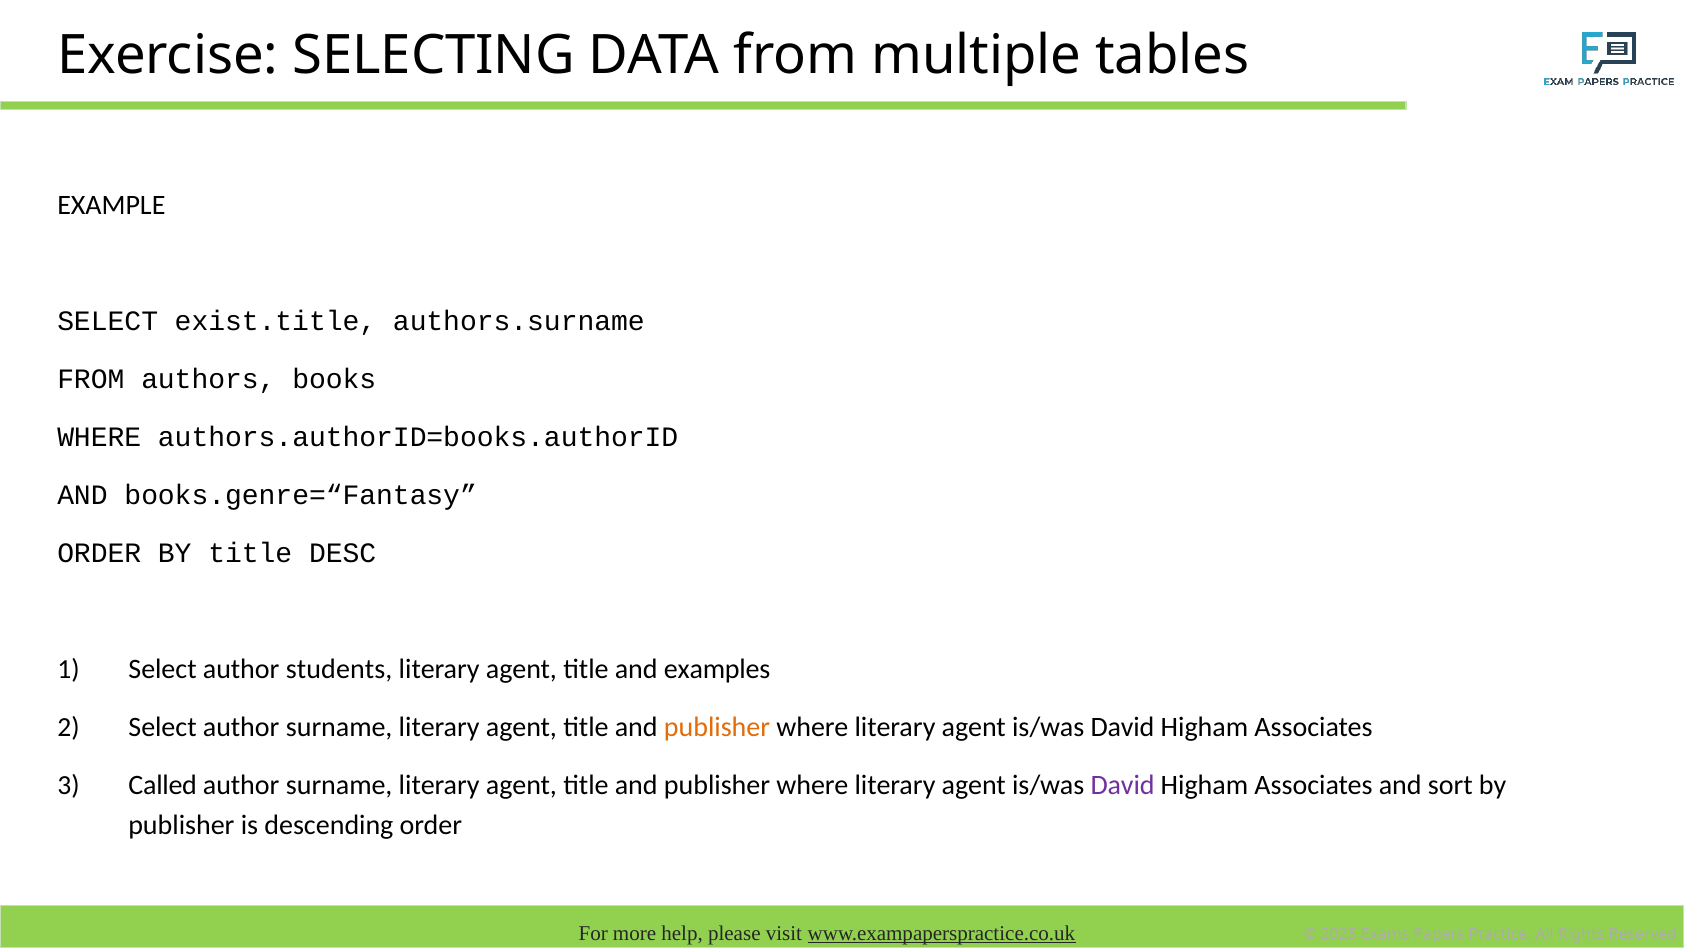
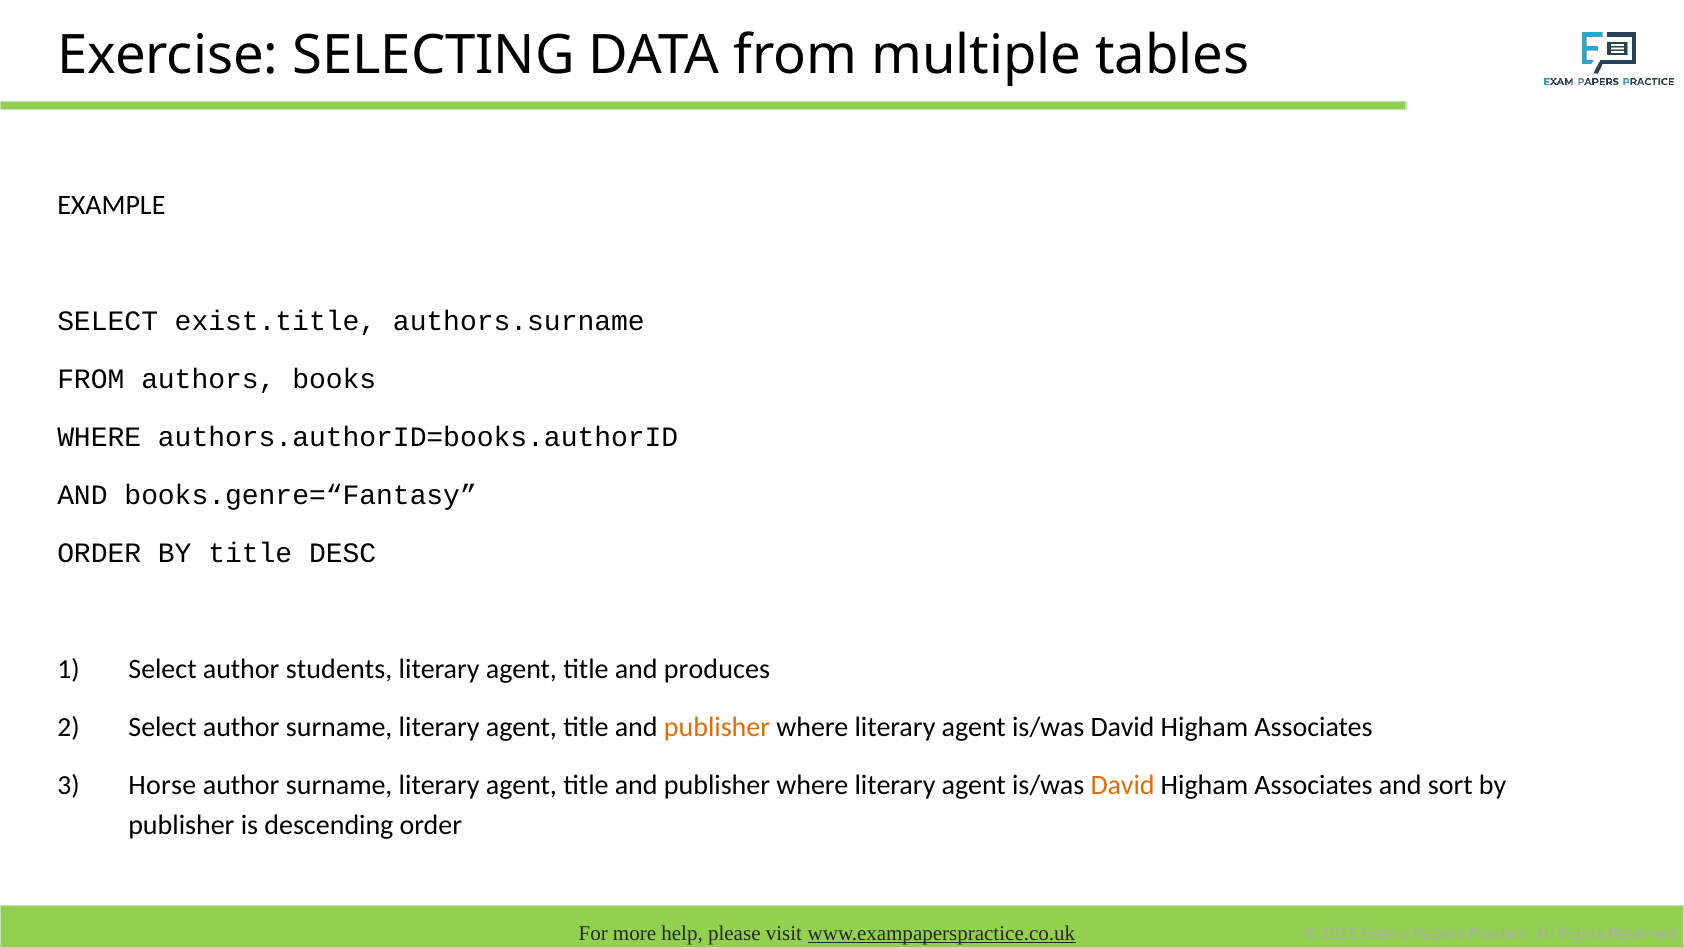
examples: examples -> produces
Called: Called -> Horse
David at (1123, 784) colour: purple -> orange
